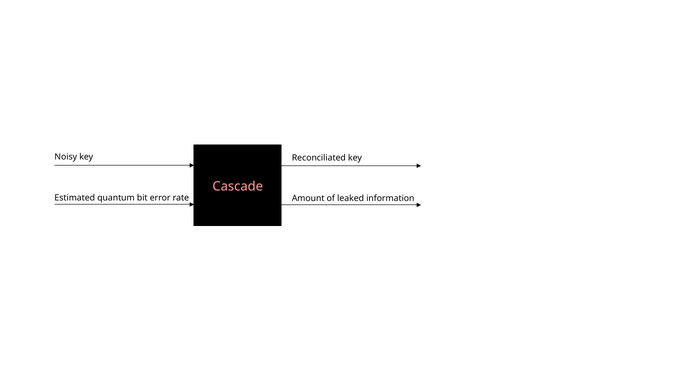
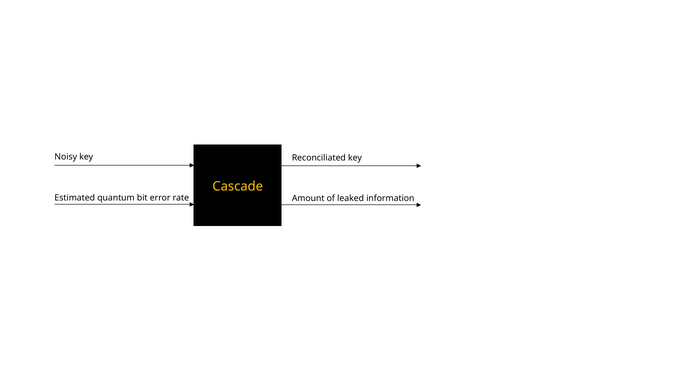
Cascade colour: pink -> yellow
